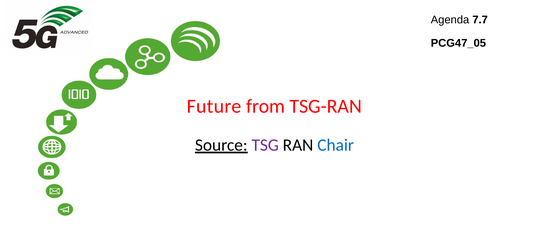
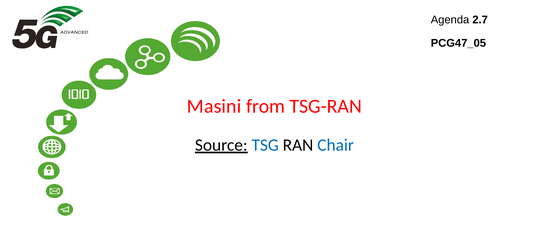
7.7: 7.7 -> 2.7
Future: Future -> Masini
TSG colour: purple -> blue
